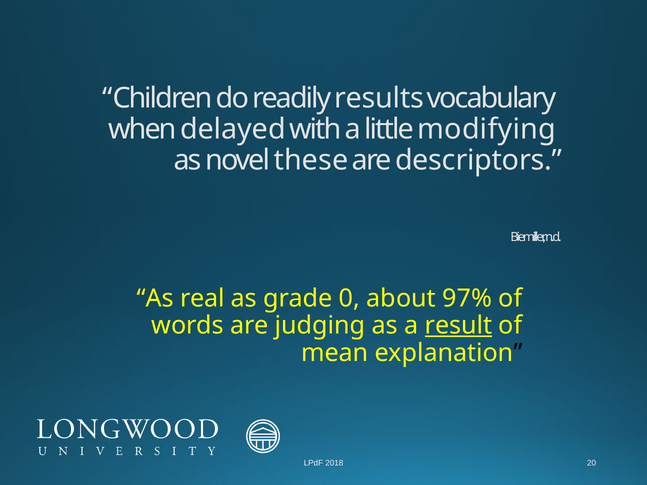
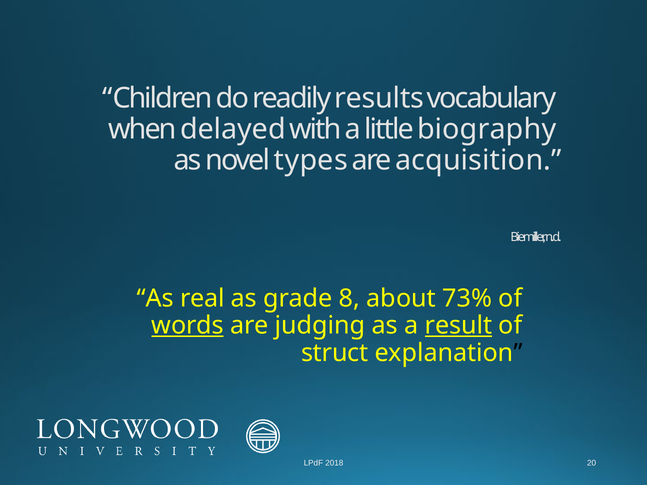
modifying: modifying -> biography
these: these -> types
descriptors: descriptors -> acquisition
0: 0 -> 8
97%: 97% -> 73%
words underline: none -> present
mean: mean -> struct
